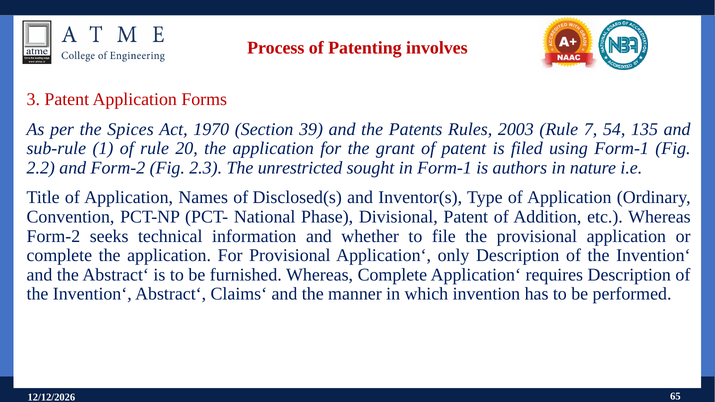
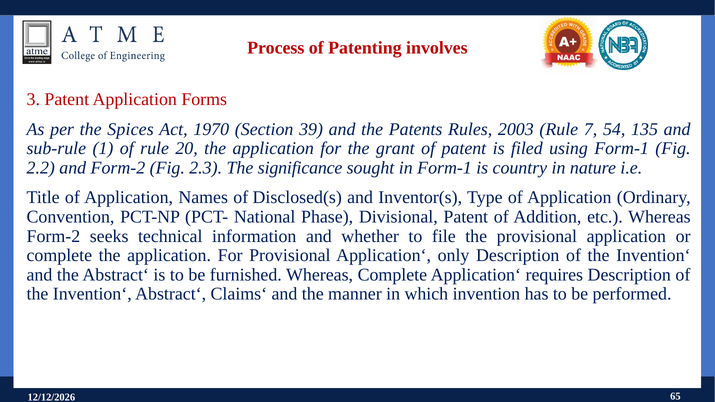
unrestricted: unrestricted -> significance
authors: authors -> country
